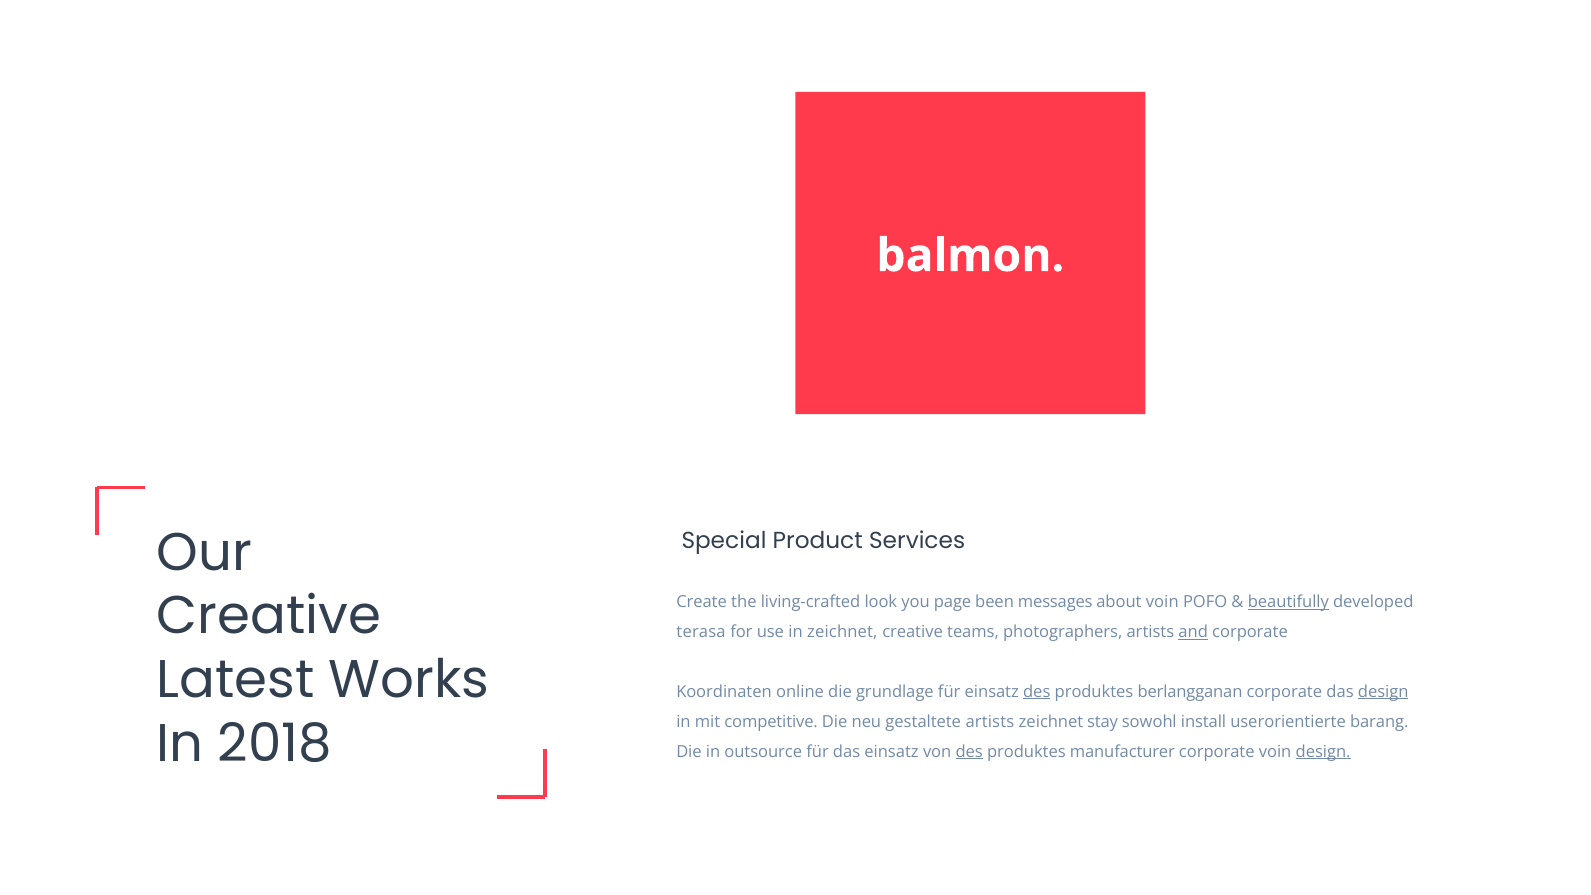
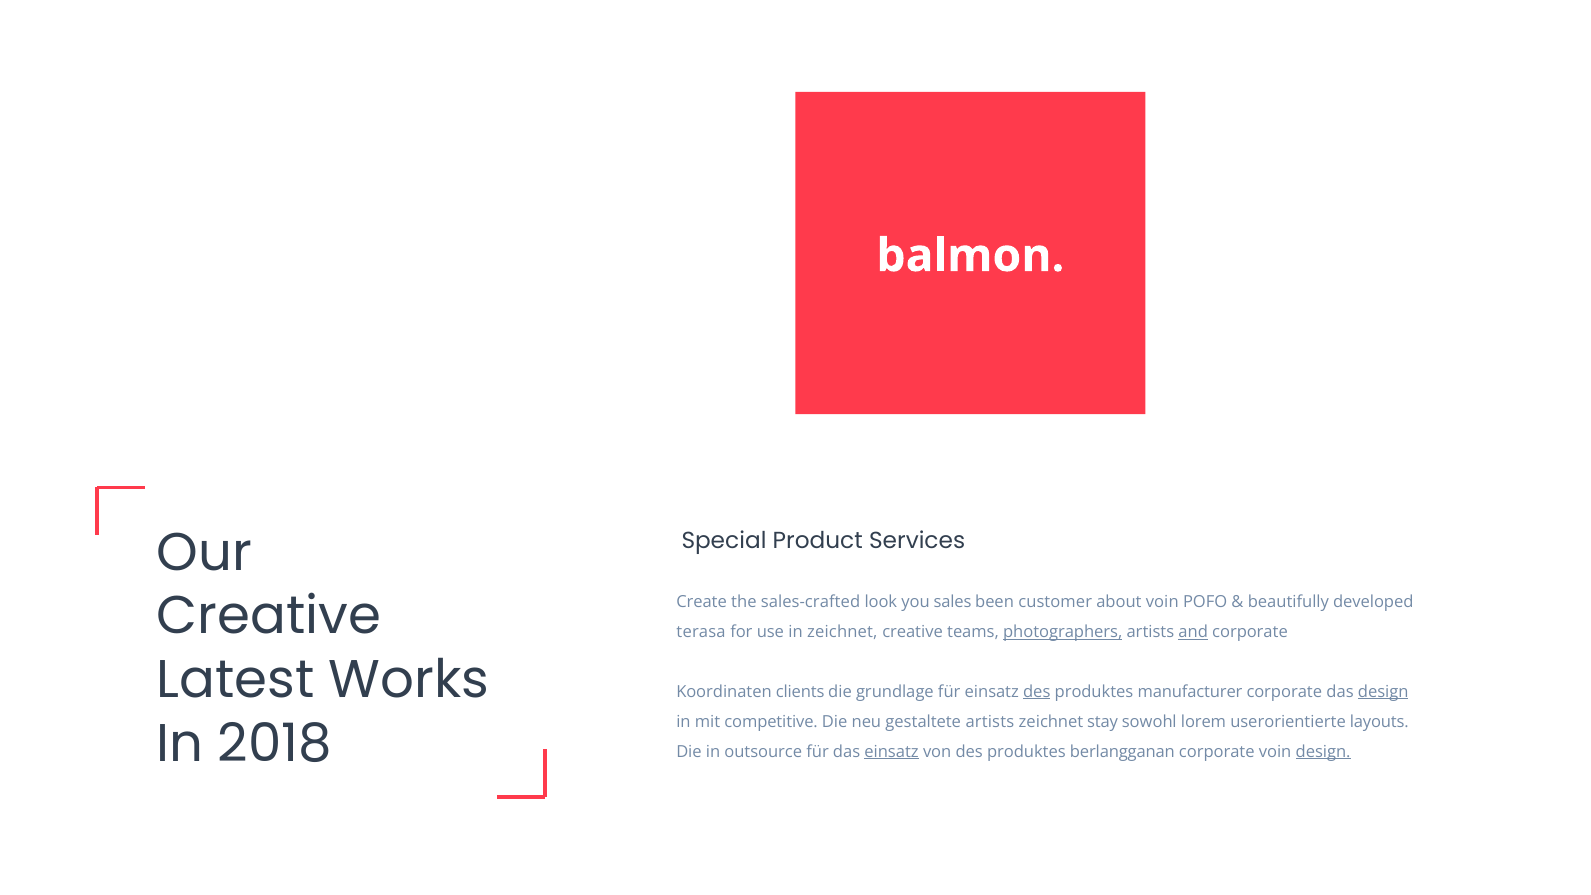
living-crafted: living-crafted -> sales-crafted
page: page -> sales
messages: messages -> customer
beautifully underline: present -> none
photographers underline: none -> present
online: online -> clients
berlangganan: berlangganan -> manufacturer
install: install -> lorem
barang: barang -> layouts
einsatz at (892, 751) underline: none -> present
des at (969, 751) underline: present -> none
manufacturer: manufacturer -> berlangganan
